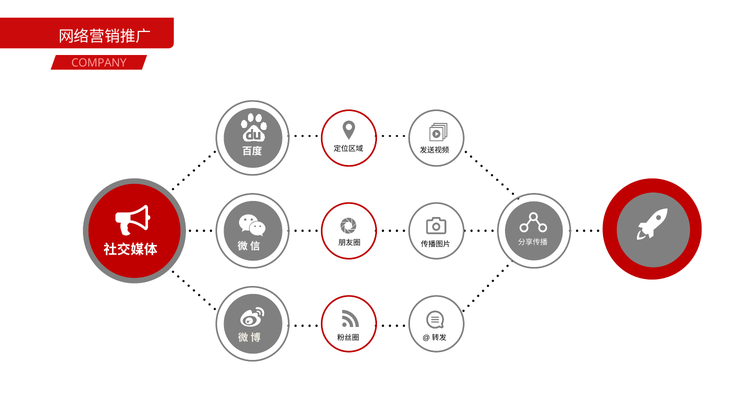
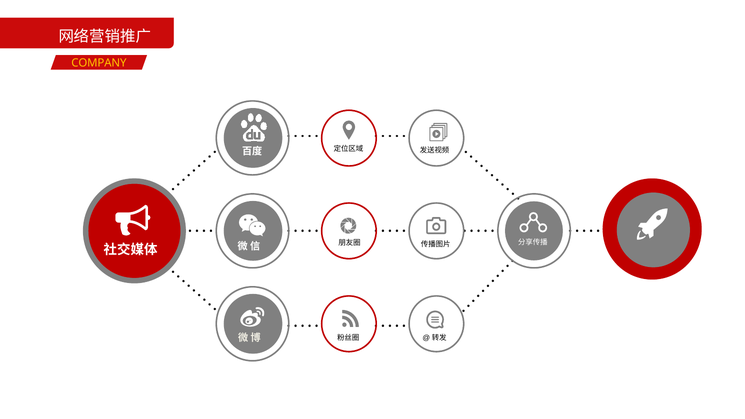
COMPANY colour: pink -> yellow
